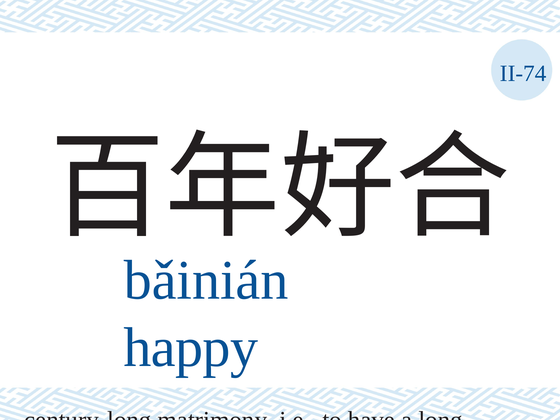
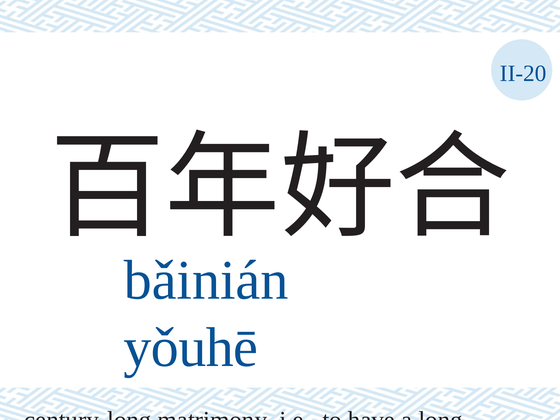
II-74: II-74 -> II-20
happy at (191, 348): happy -> yǒuhē
